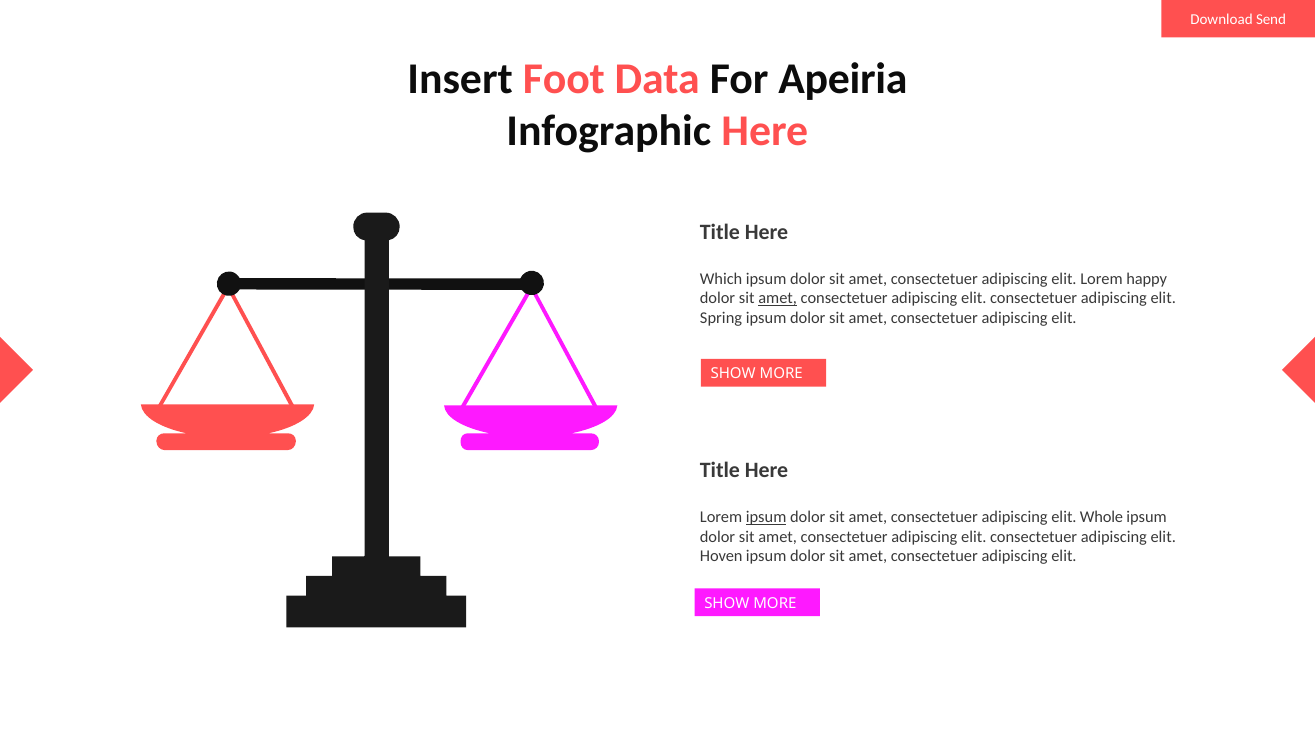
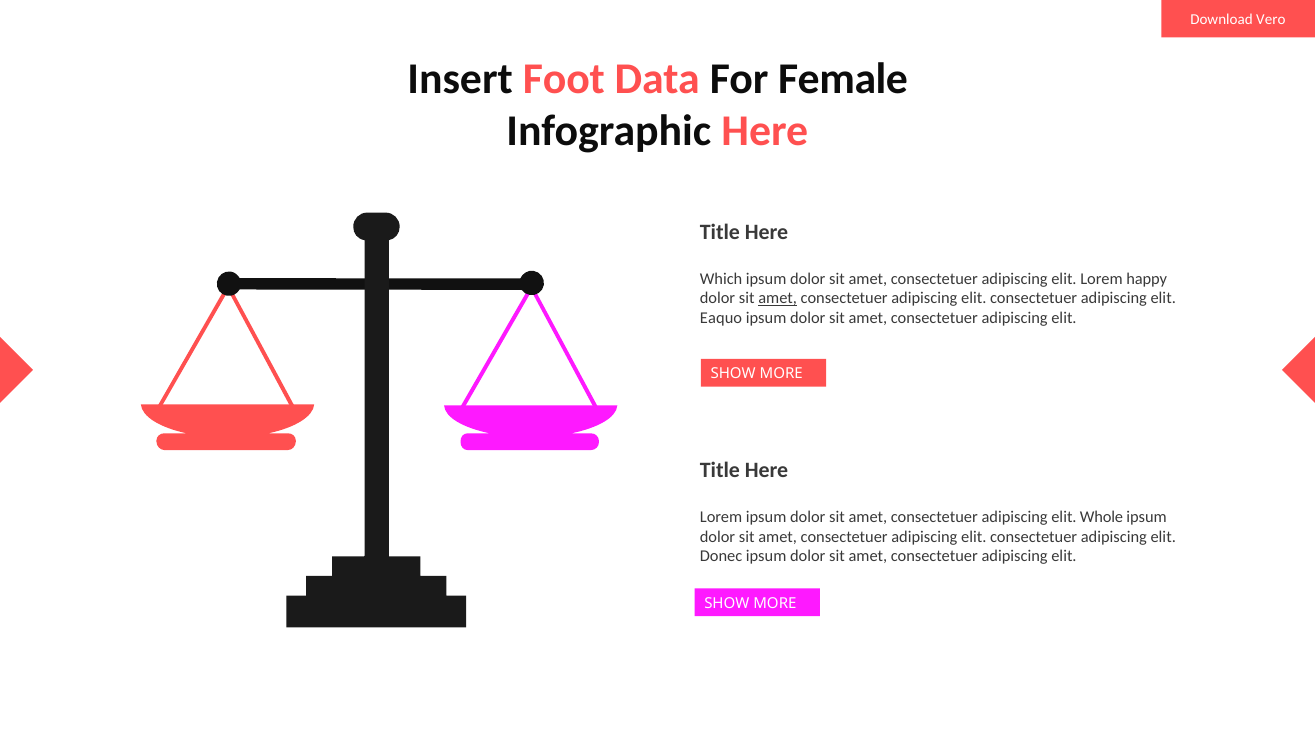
Send: Send -> Vero
Apeiria: Apeiria -> Female
Spring: Spring -> Eaquo
ipsum at (766, 517) underline: present -> none
Hoven: Hoven -> Donec
